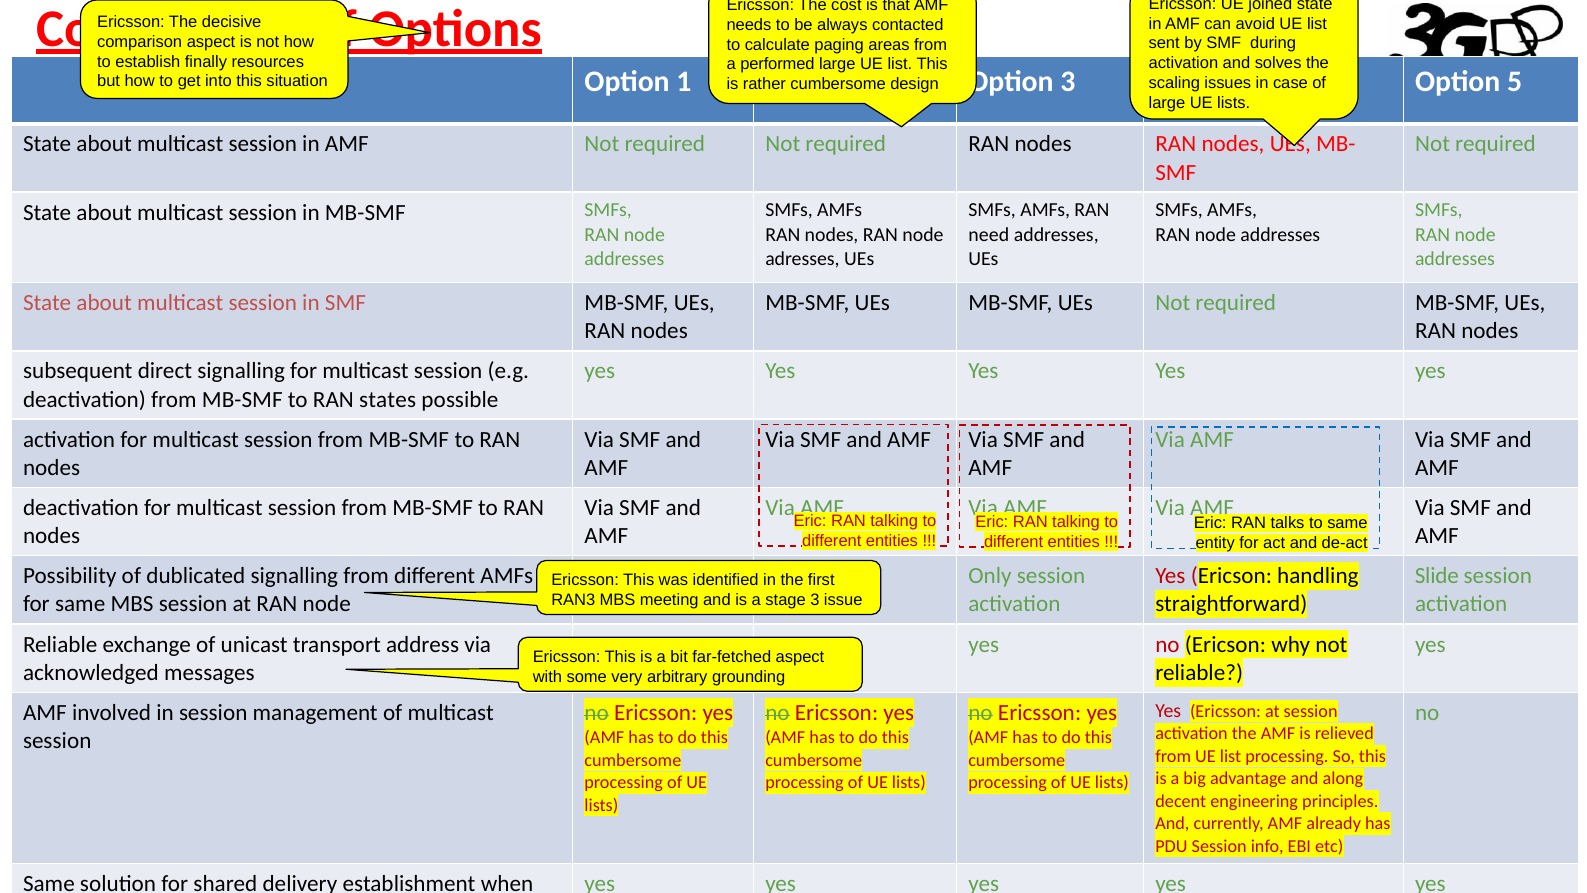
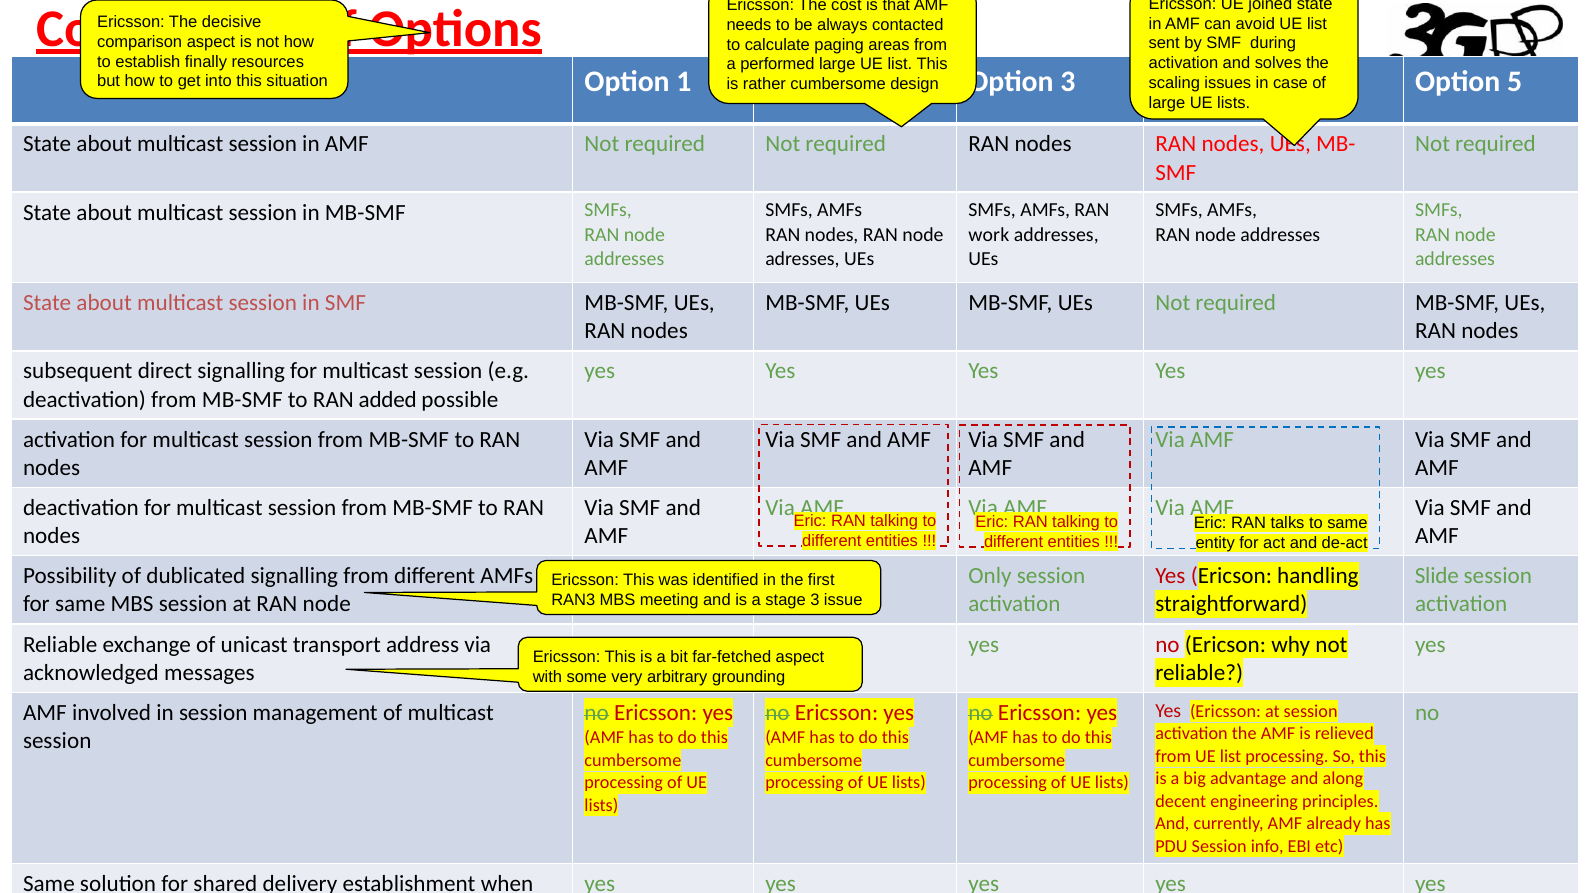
need: need -> work
states: states -> added
